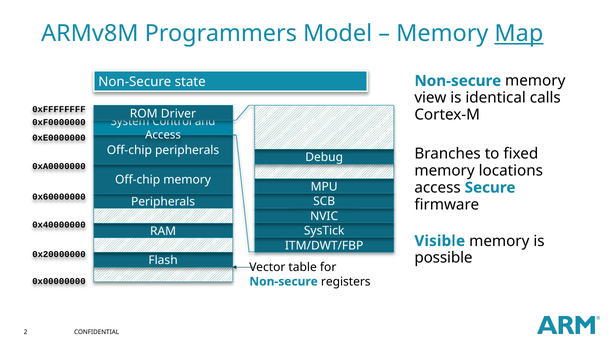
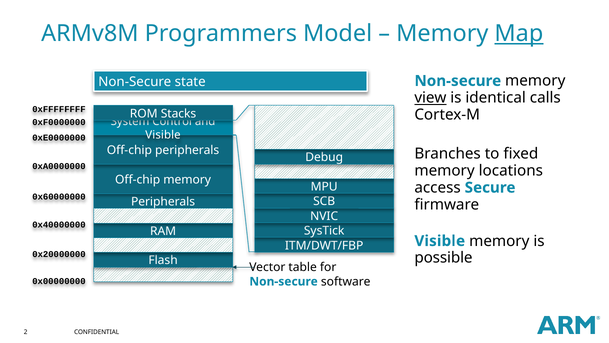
view underline: none -> present
Driver: Driver -> Stacks
Access at (163, 135): Access -> Visible
registers: registers -> software
